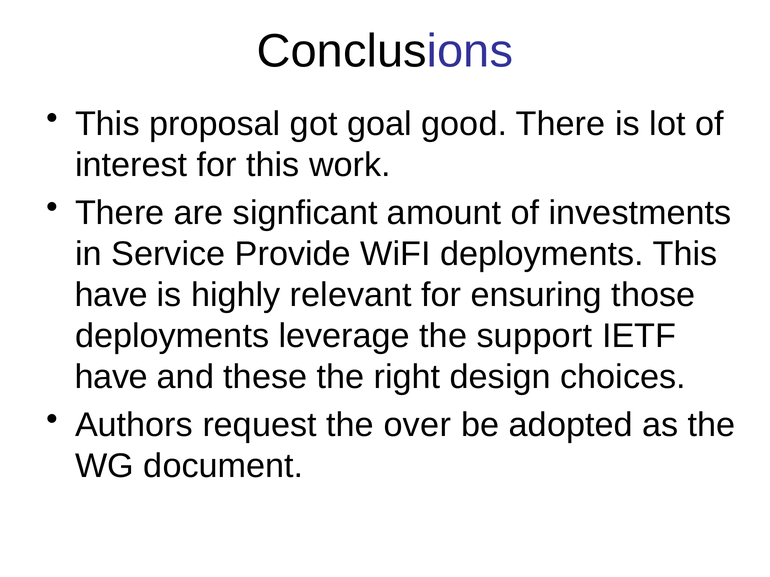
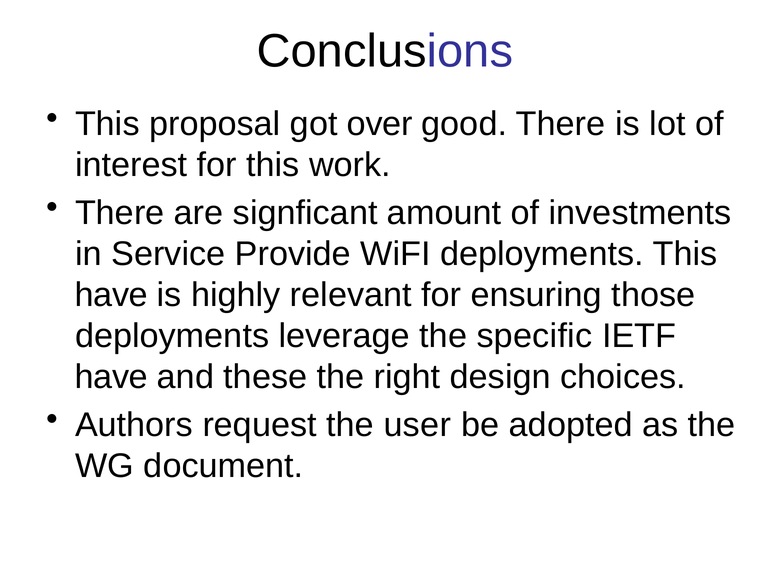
goal: goal -> over
support: support -> specific
over: over -> user
